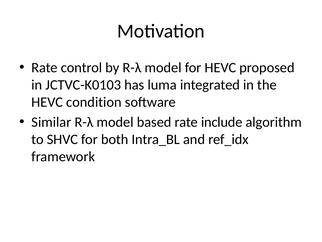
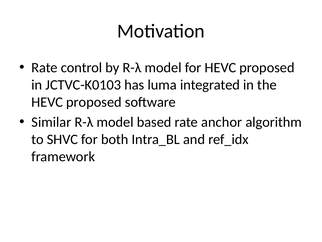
condition at (94, 102): condition -> proposed
include: include -> anchor
